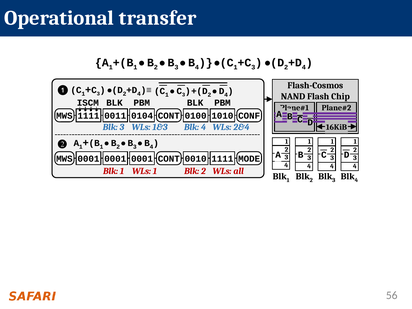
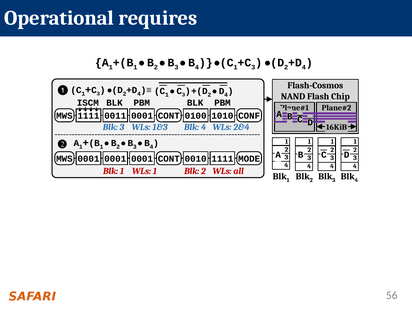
transfer: transfer -> requires
0011 0104: 0104 -> 0001
